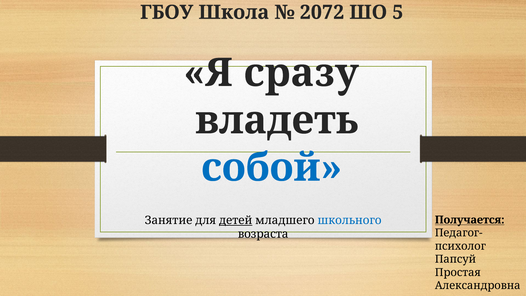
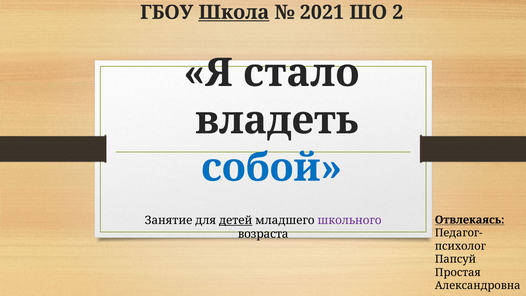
Школа underline: none -> present
2072: 2072 -> 2021
5: 5 -> 2
сразу: сразу -> стало
Получается: Получается -> Отвлекаясь
школьного colour: blue -> purple
